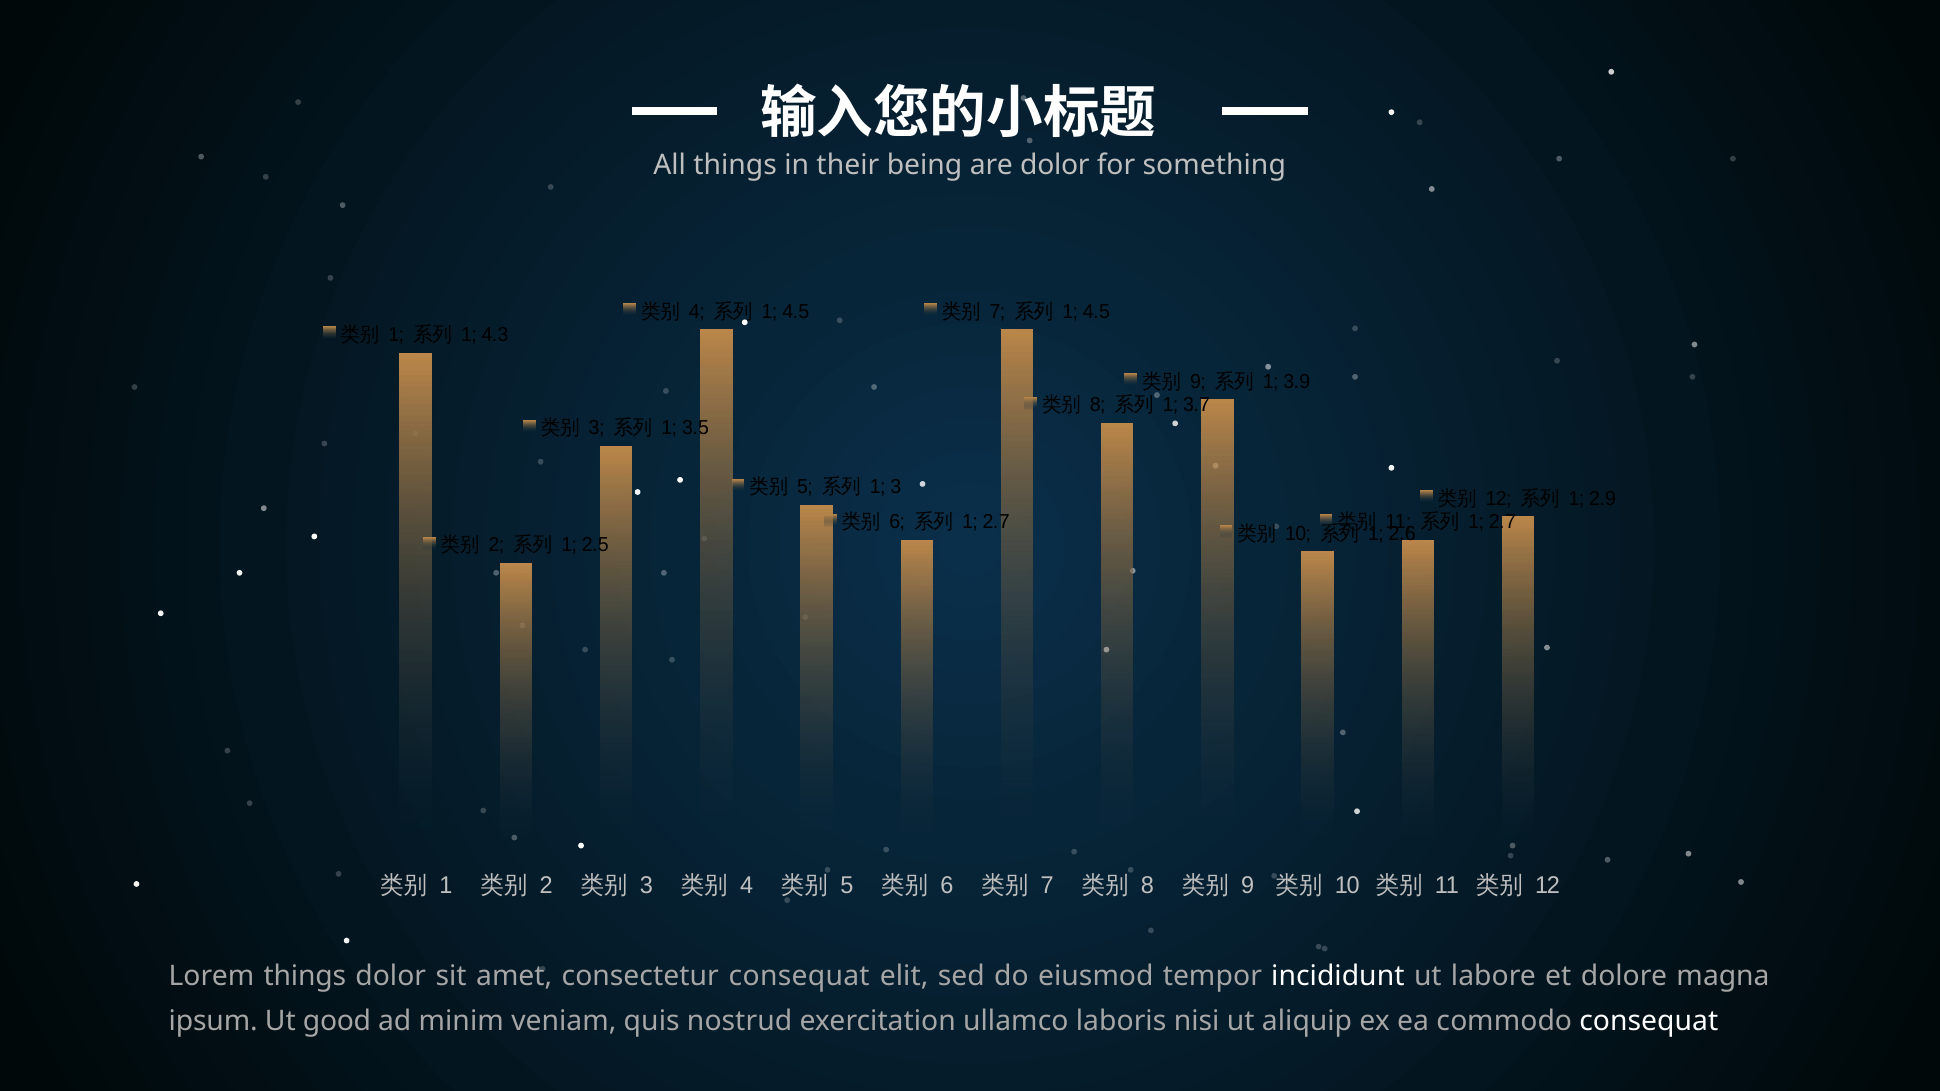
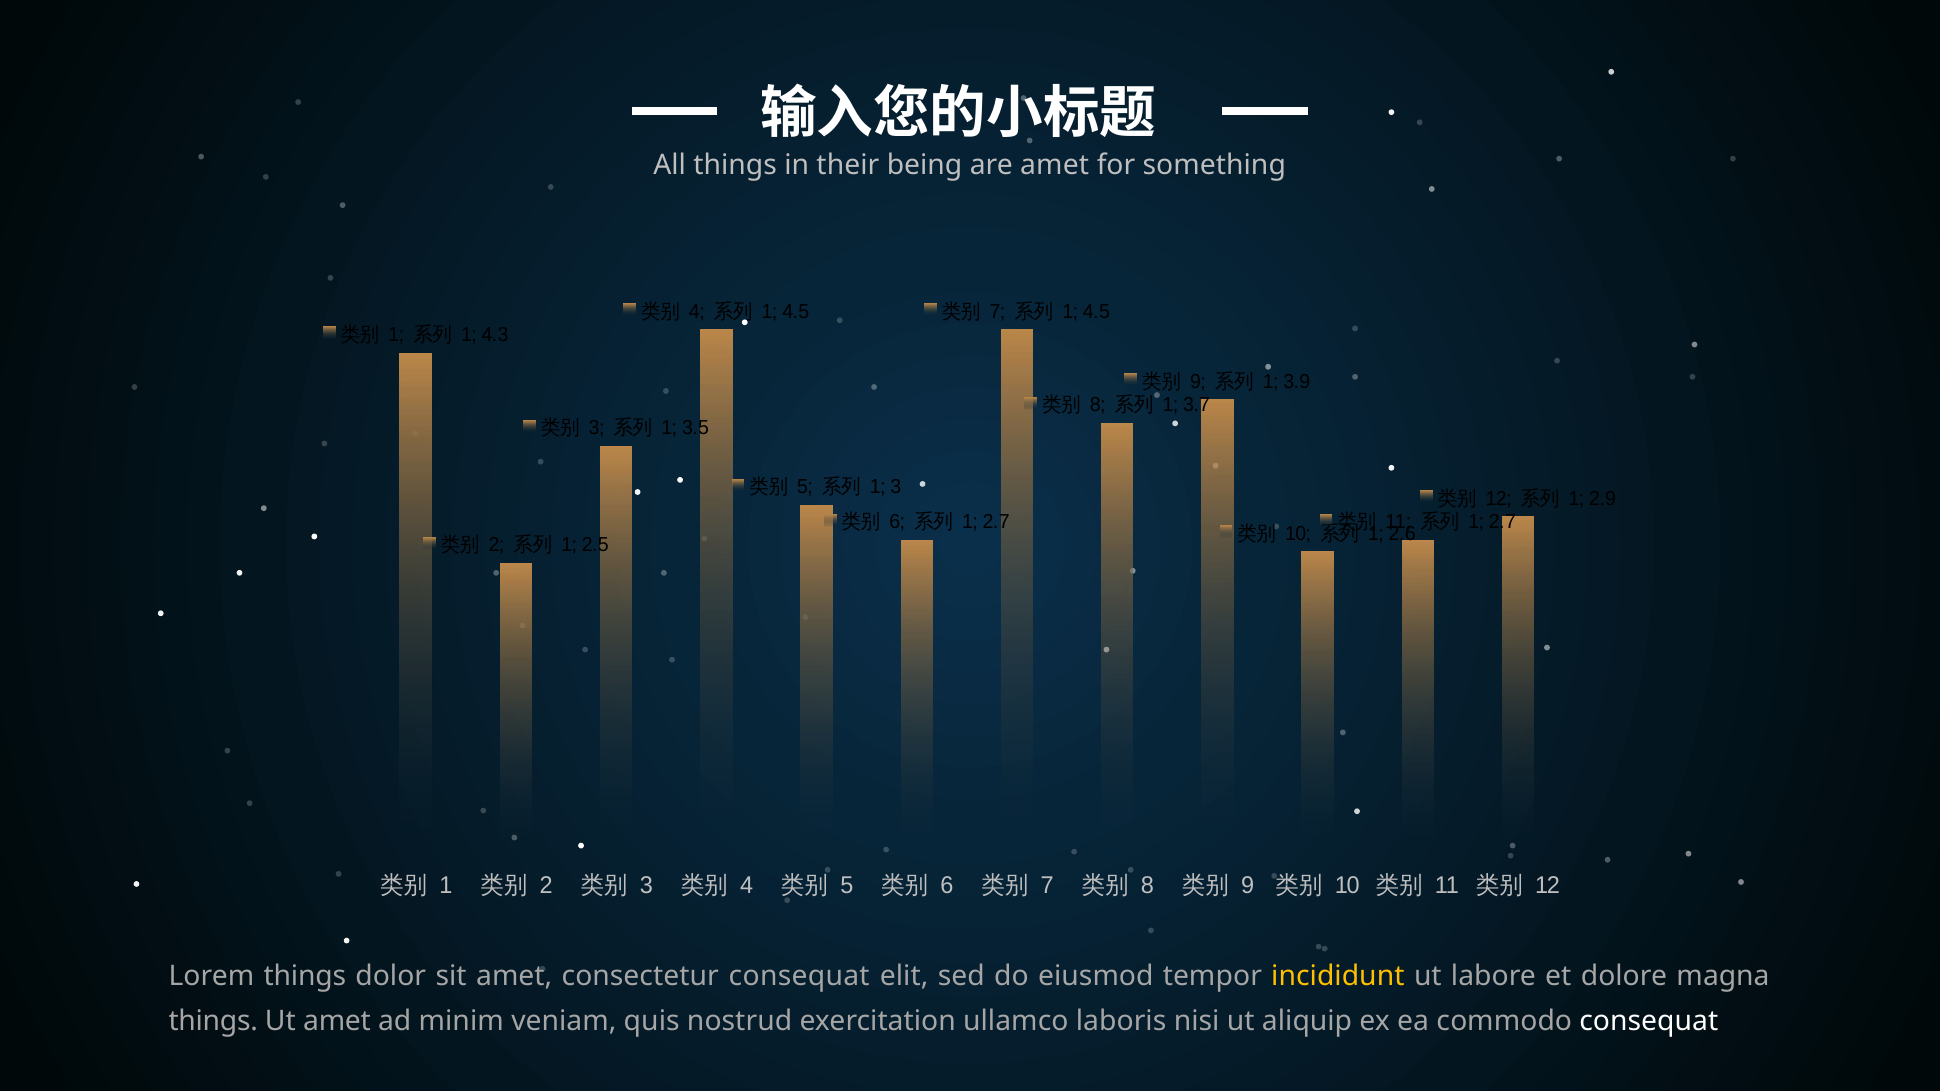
are dolor: dolor -> amet
incididunt colour: white -> yellow
ipsum at (213, 1021): ipsum -> things
Ut good: good -> amet
